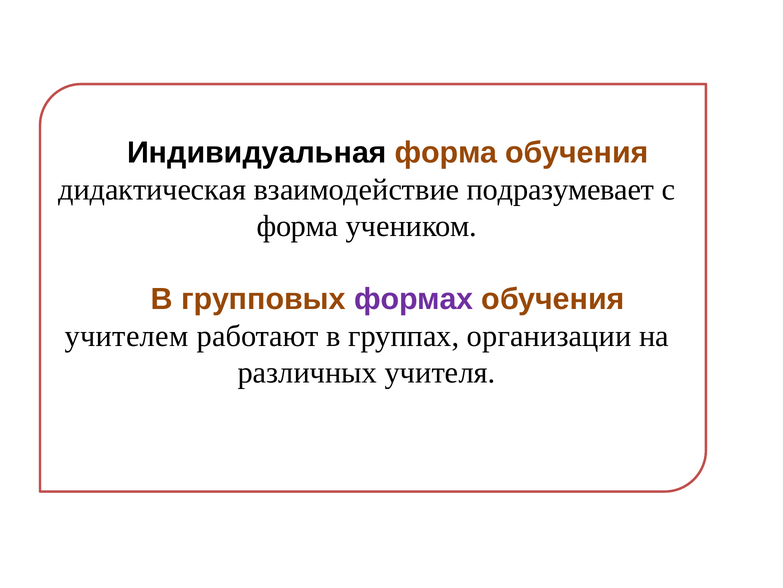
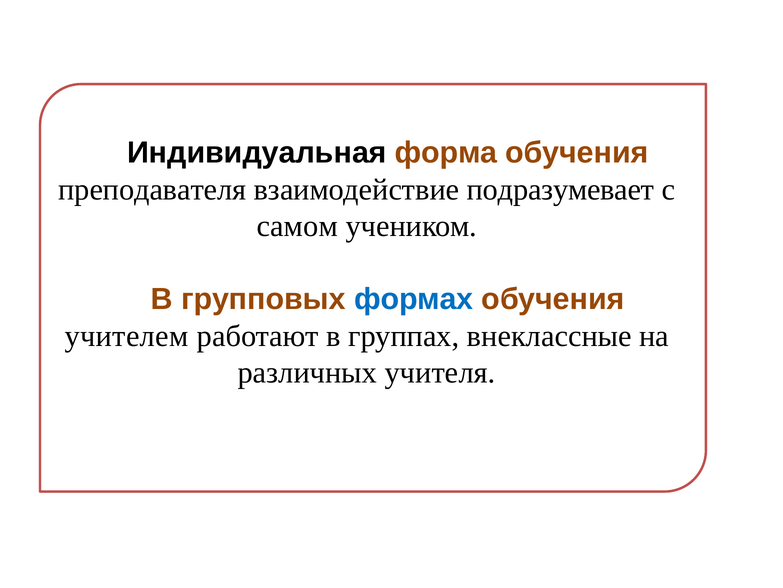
дидактическая: дидактическая -> преподавателя
форма at (297, 226): форма -> самом
формах colour: purple -> blue
организации: организации -> внеклассные
